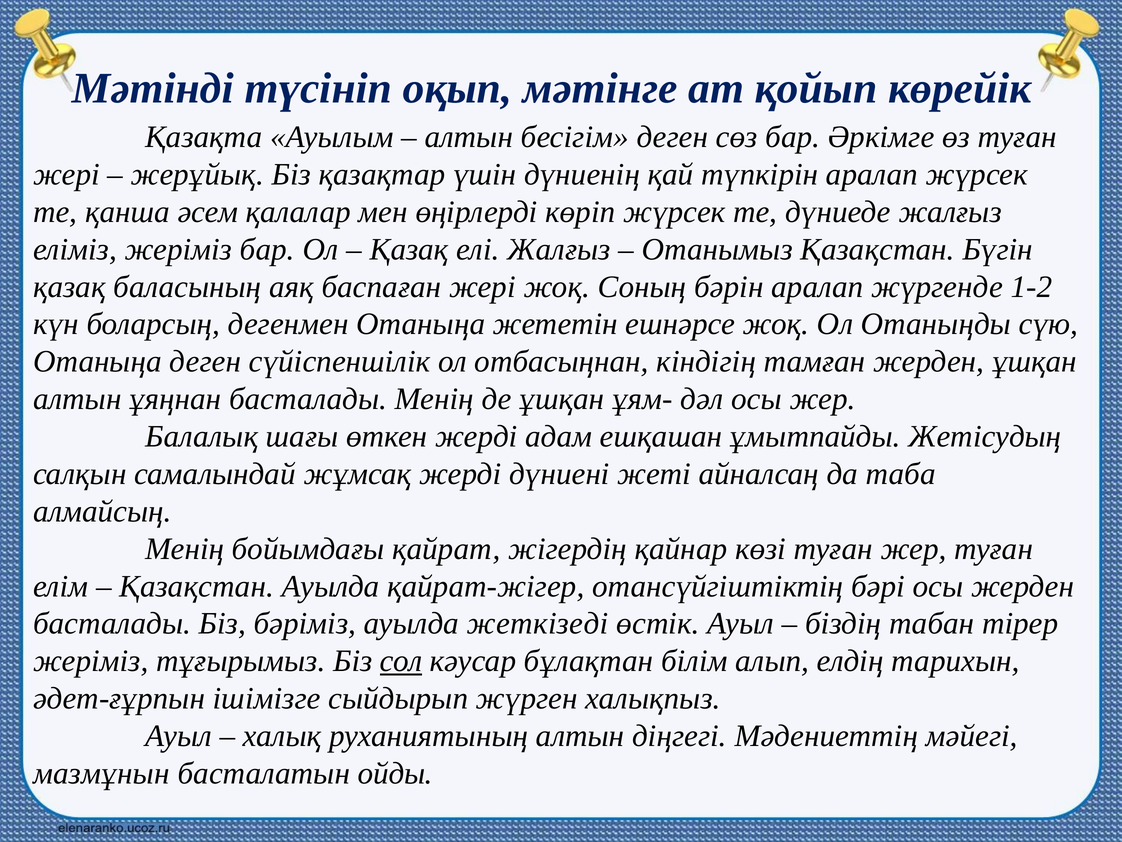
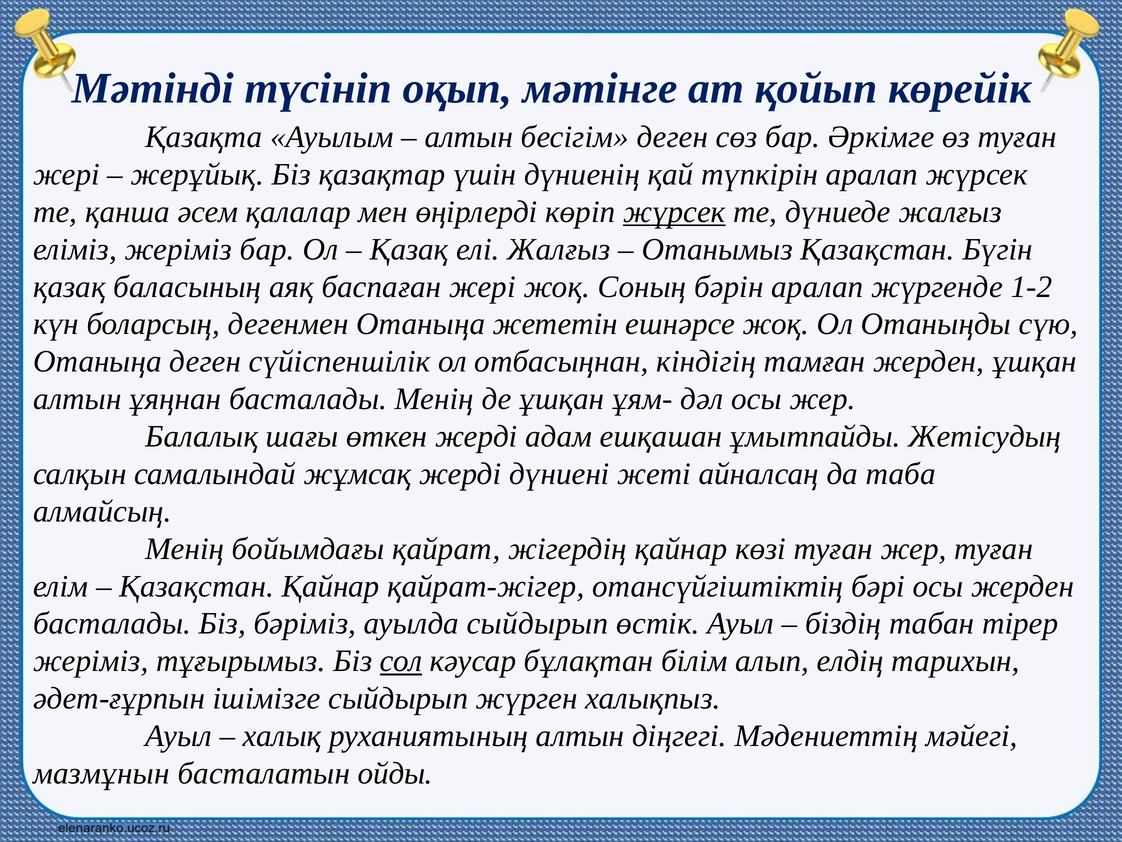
жүрсек at (674, 212) underline: none -> present
Қазақстан Ауылда: Ауылда -> Қайнар
ауылда жеткізеді: жеткізеді -> сыйдырып
